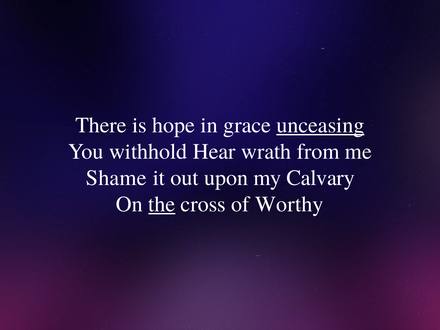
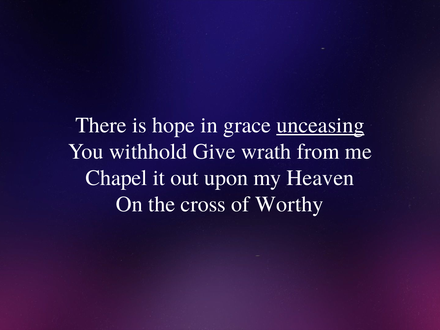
Hear: Hear -> Give
Shame: Shame -> Chapel
Calvary: Calvary -> Heaven
the underline: present -> none
